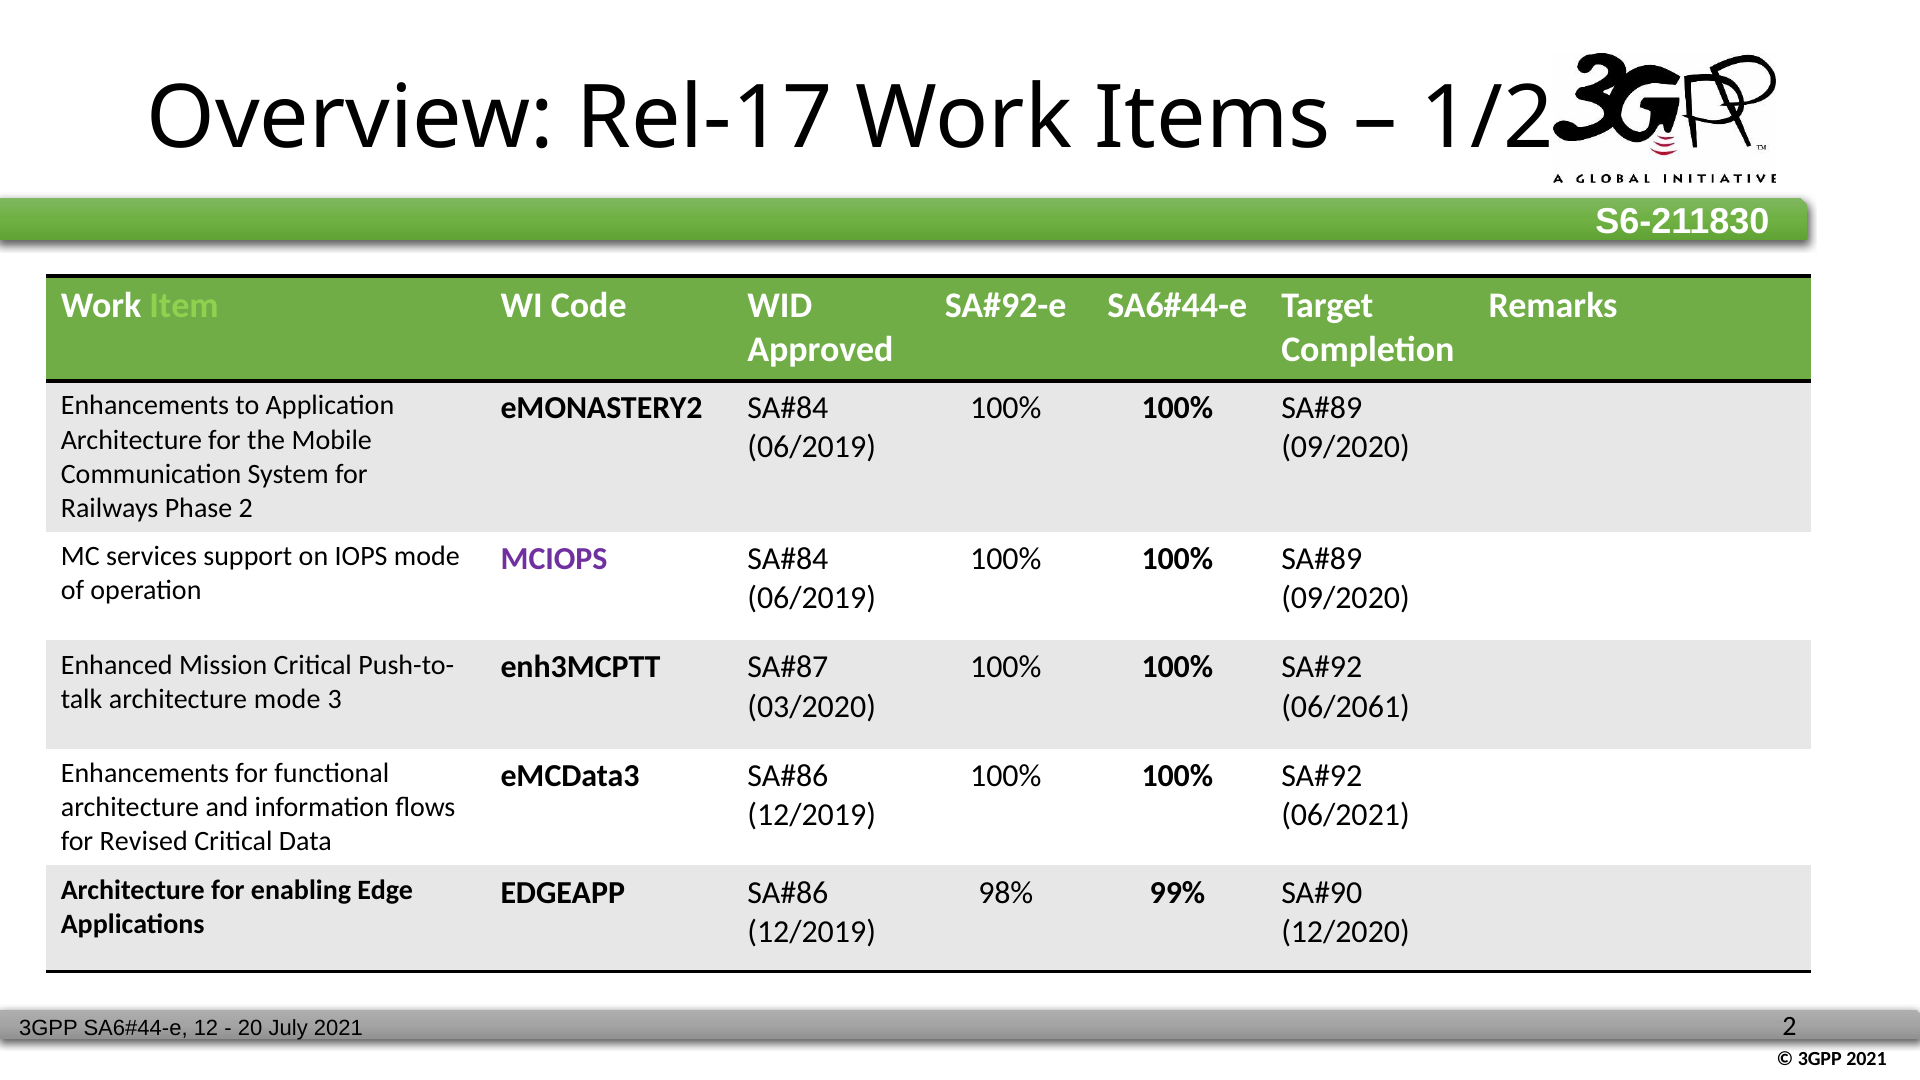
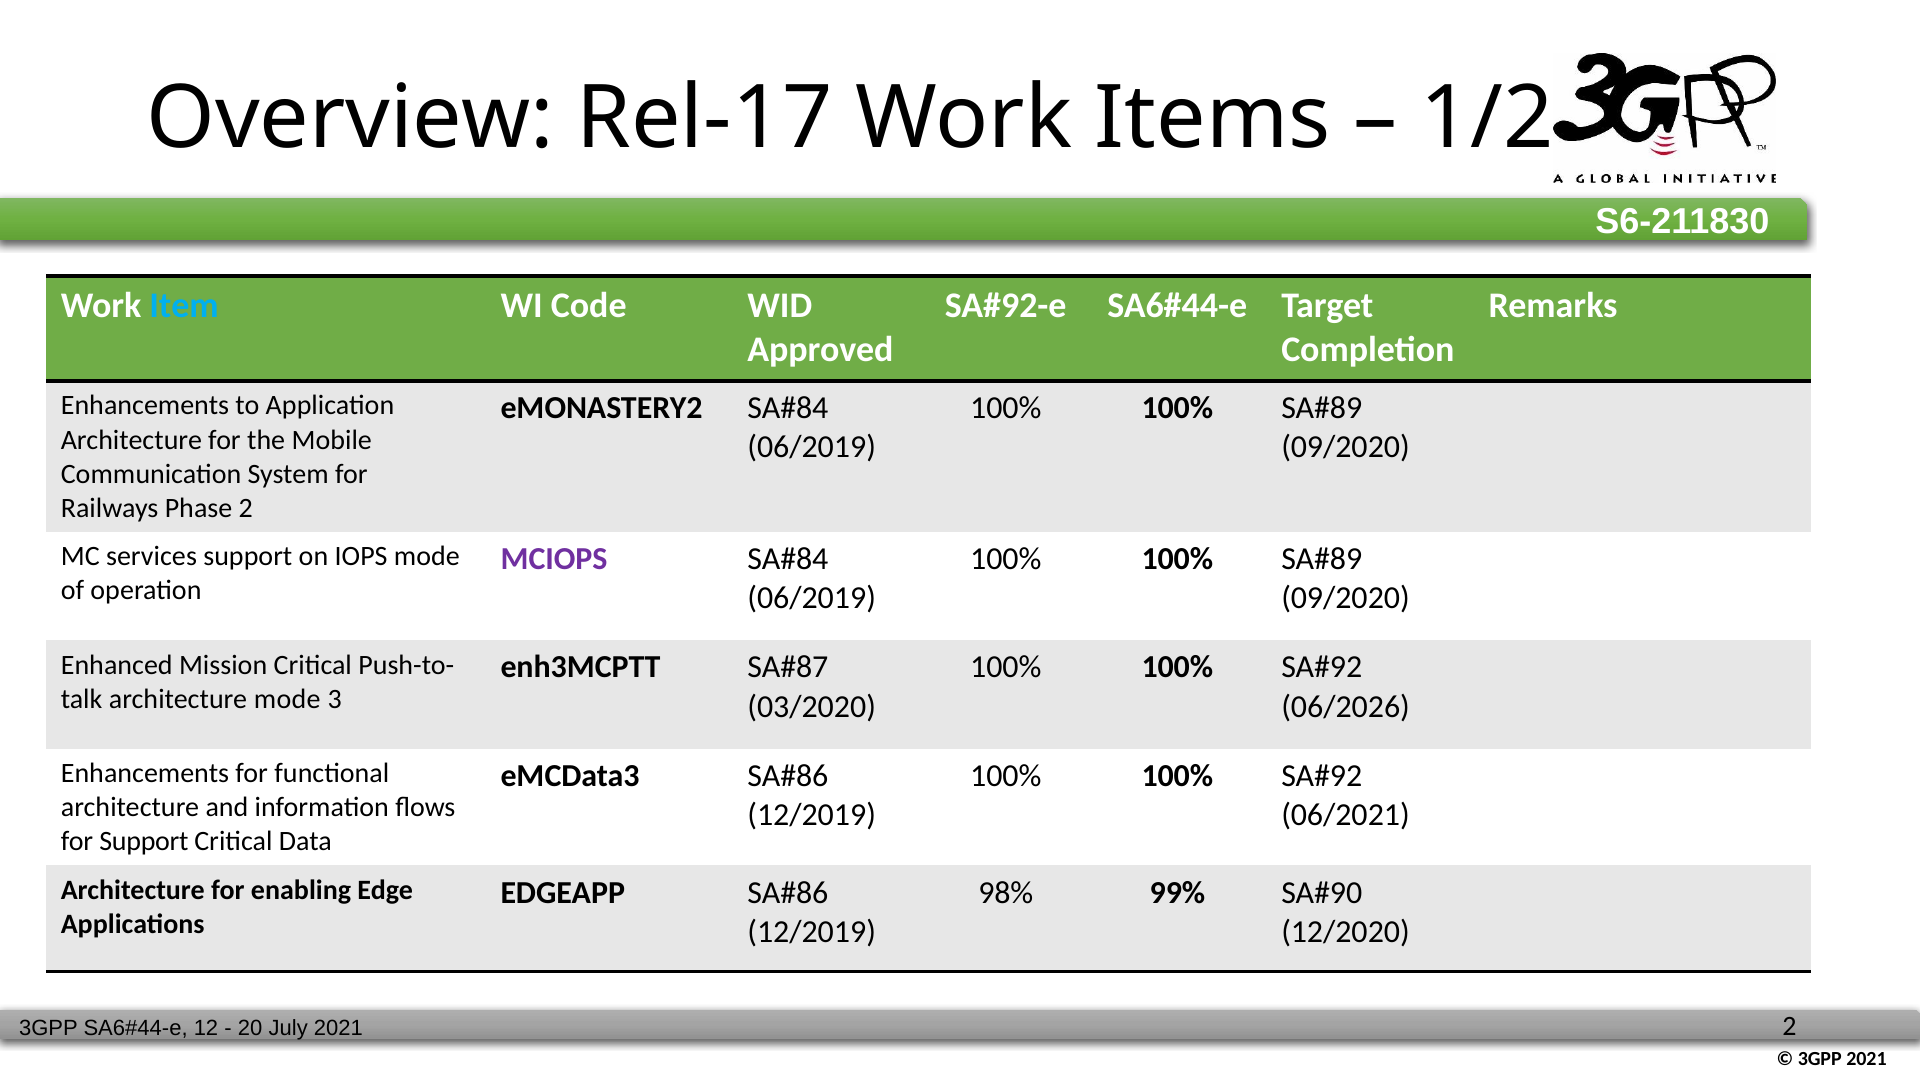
Item colour: light green -> light blue
06/2061: 06/2061 -> 06/2026
for Revised: Revised -> Support
